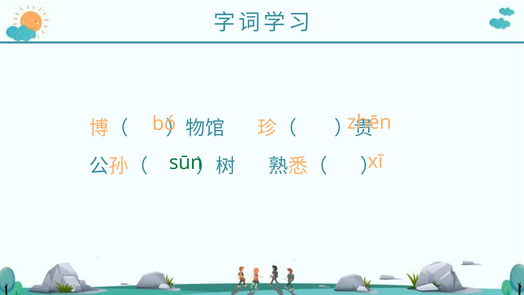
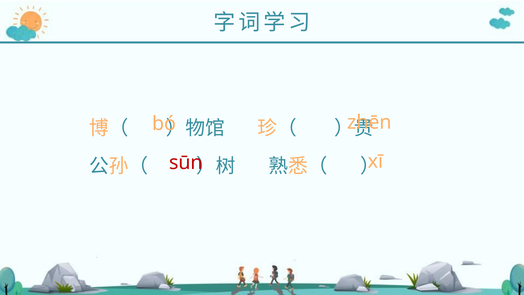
sūn colour: green -> red
